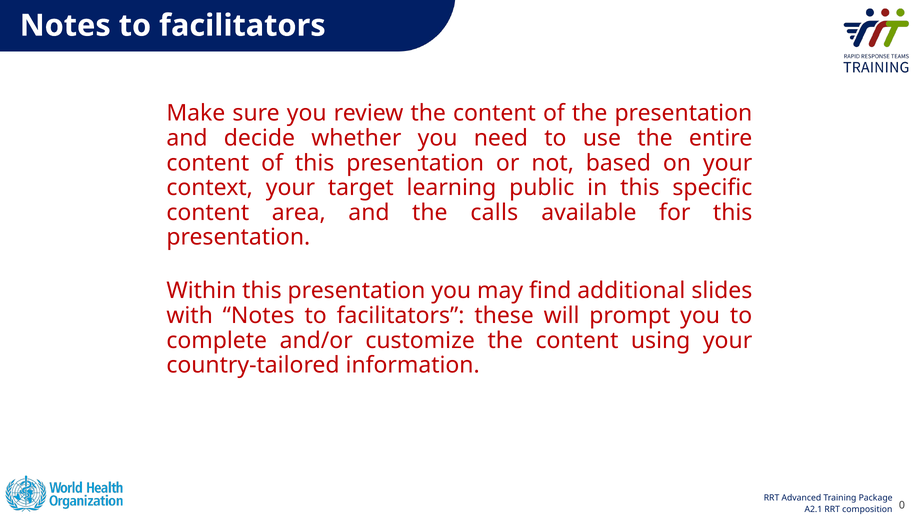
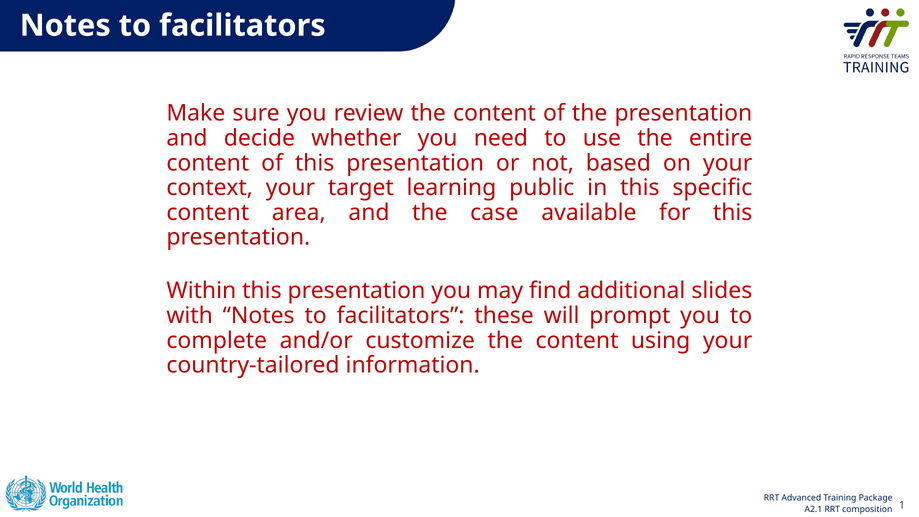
calls: calls -> case
0: 0 -> 1
